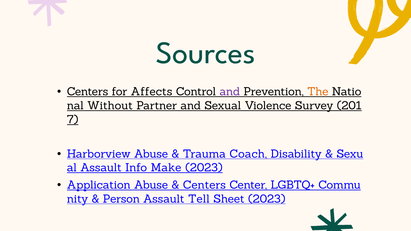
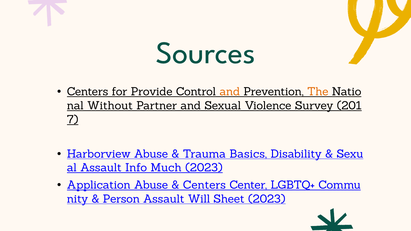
Affects: Affects -> Provide
and at (230, 92) colour: purple -> orange
Coach: Coach -> Basics
Make: Make -> Much
Tell: Tell -> Will
